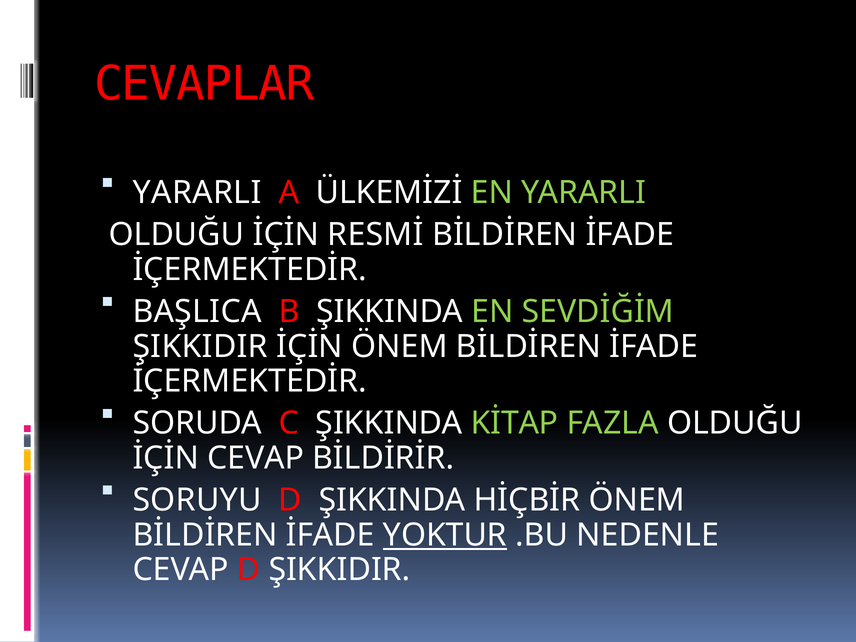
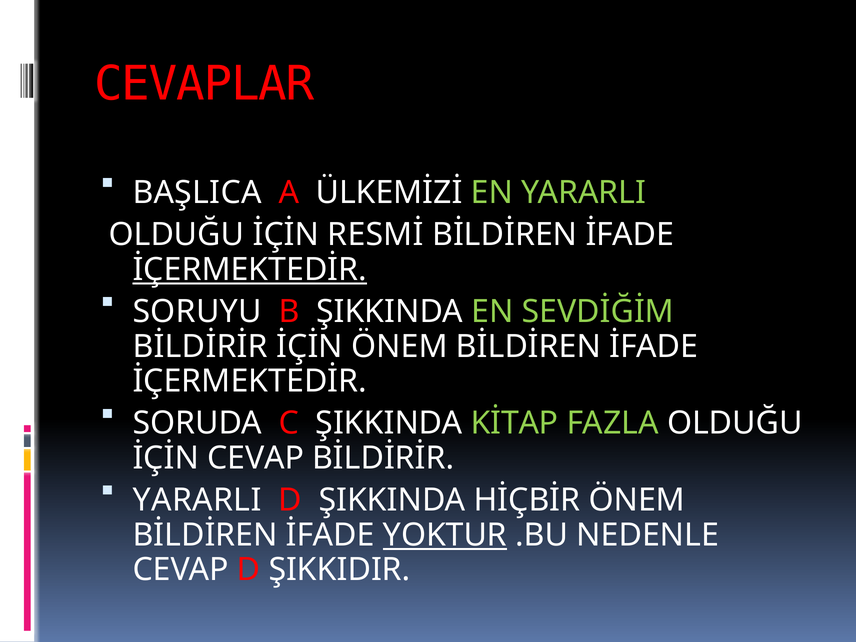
YARARLI at (197, 193): YARARLI -> BAŞLICA
İÇERMEKTEDİR at (250, 270) underline: none -> present
BAŞLICA: BAŞLICA -> SORUYU
ŞIKKIDIR at (200, 346): ŞIKKIDIR -> BİLDİRİR
SORUYU at (197, 500): SORUYU -> YARARLI
